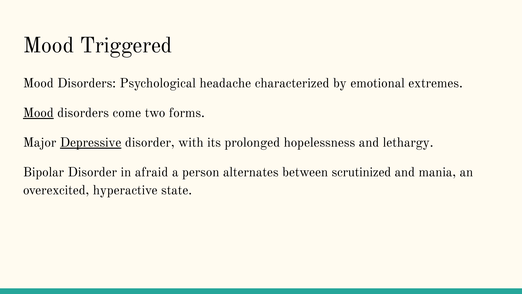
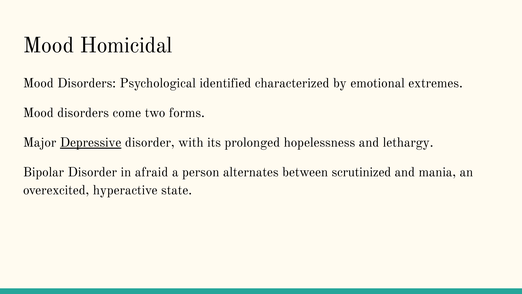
Triggered: Triggered -> Homicidal
headache: headache -> identified
Mood at (38, 113) underline: present -> none
